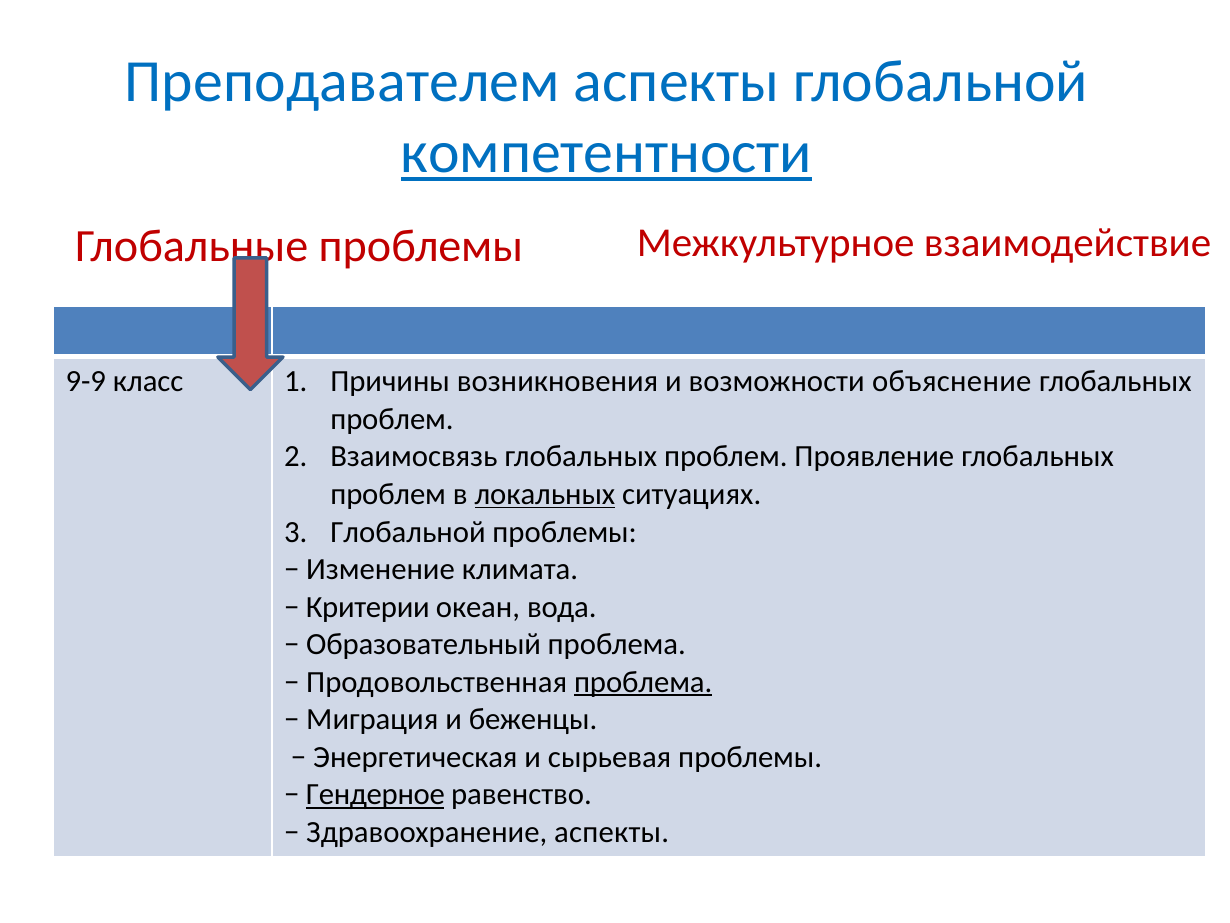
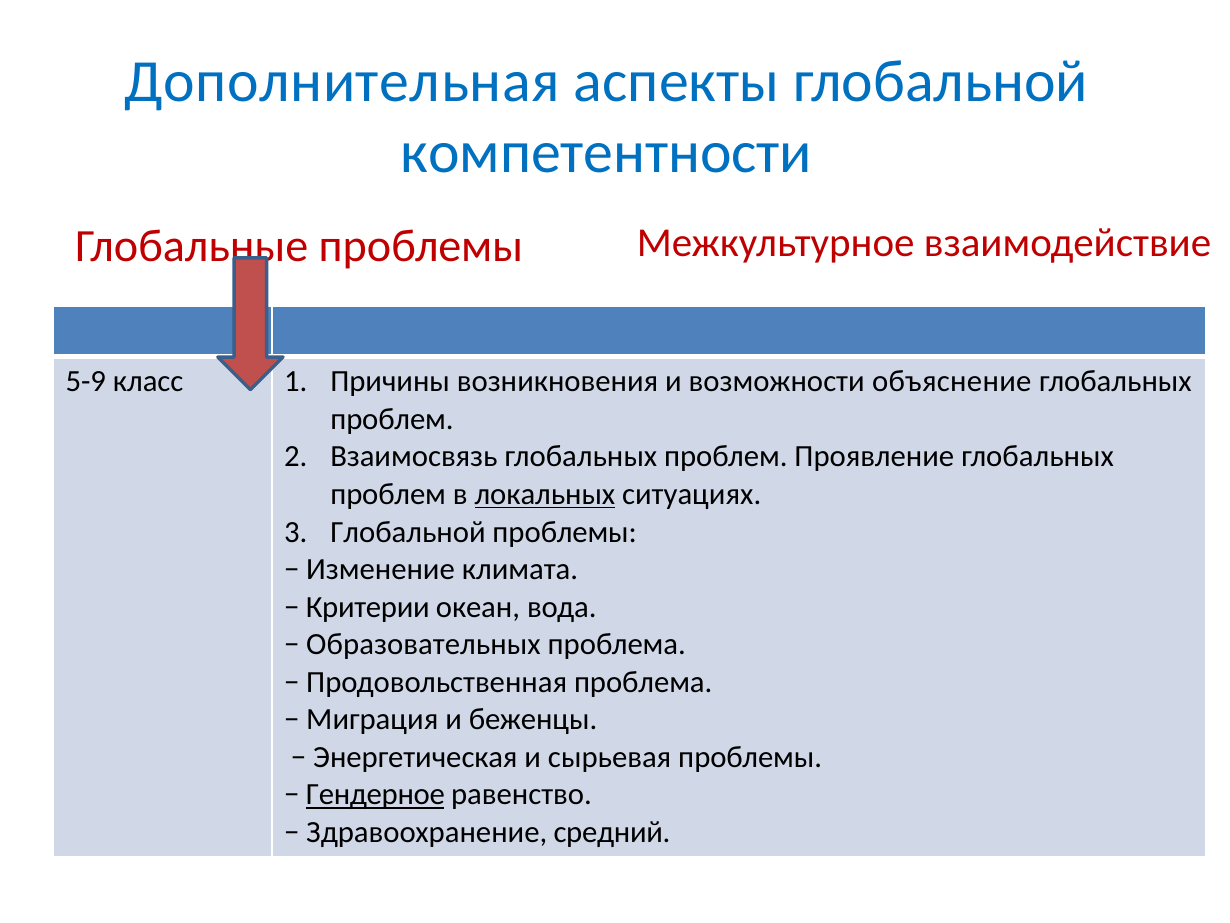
Преподавателем: Преподавателем -> Дополнительная
компетентности underline: present -> none
9-9: 9-9 -> 5-9
Образовательный: Образовательный -> Образовательных
проблема at (643, 682) underline: present -> none
Здравоохранение аспекты: аспекты -> средний
